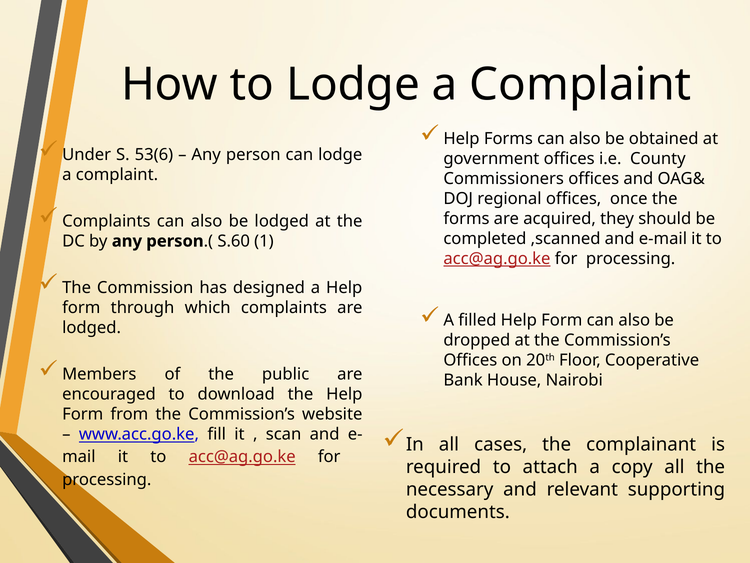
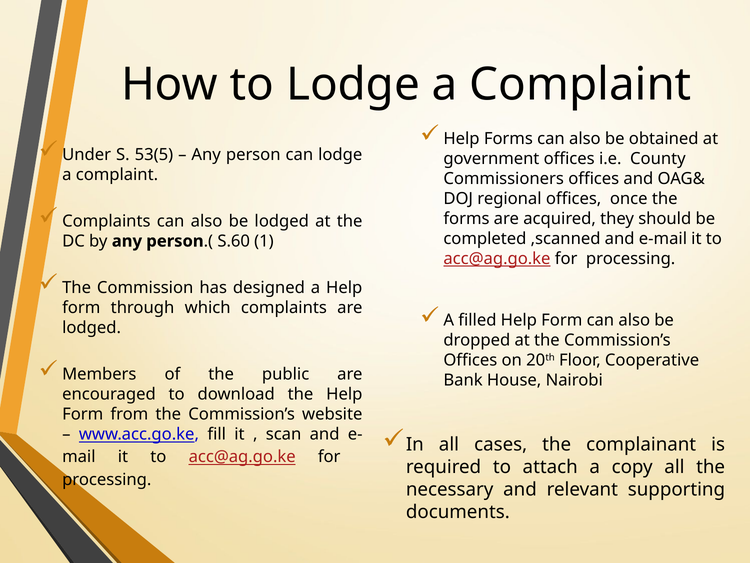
53(6: 53(6 -> 53(5
